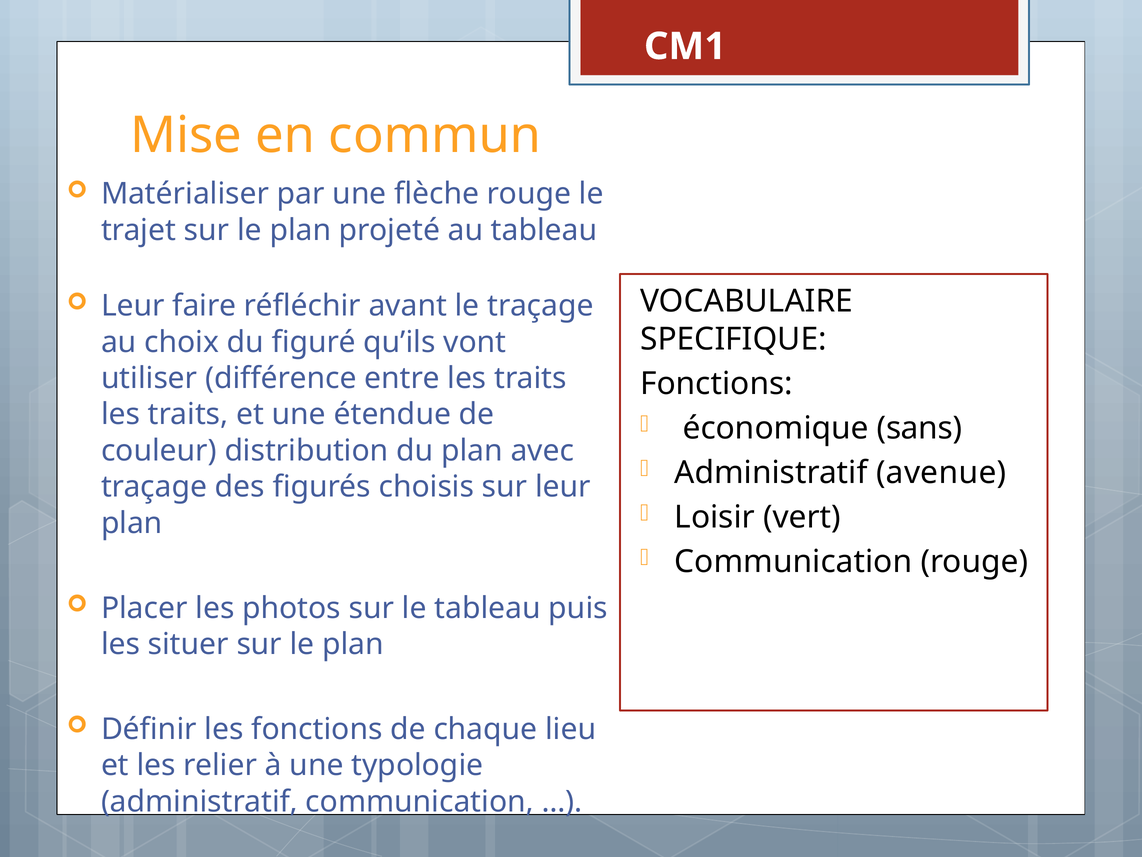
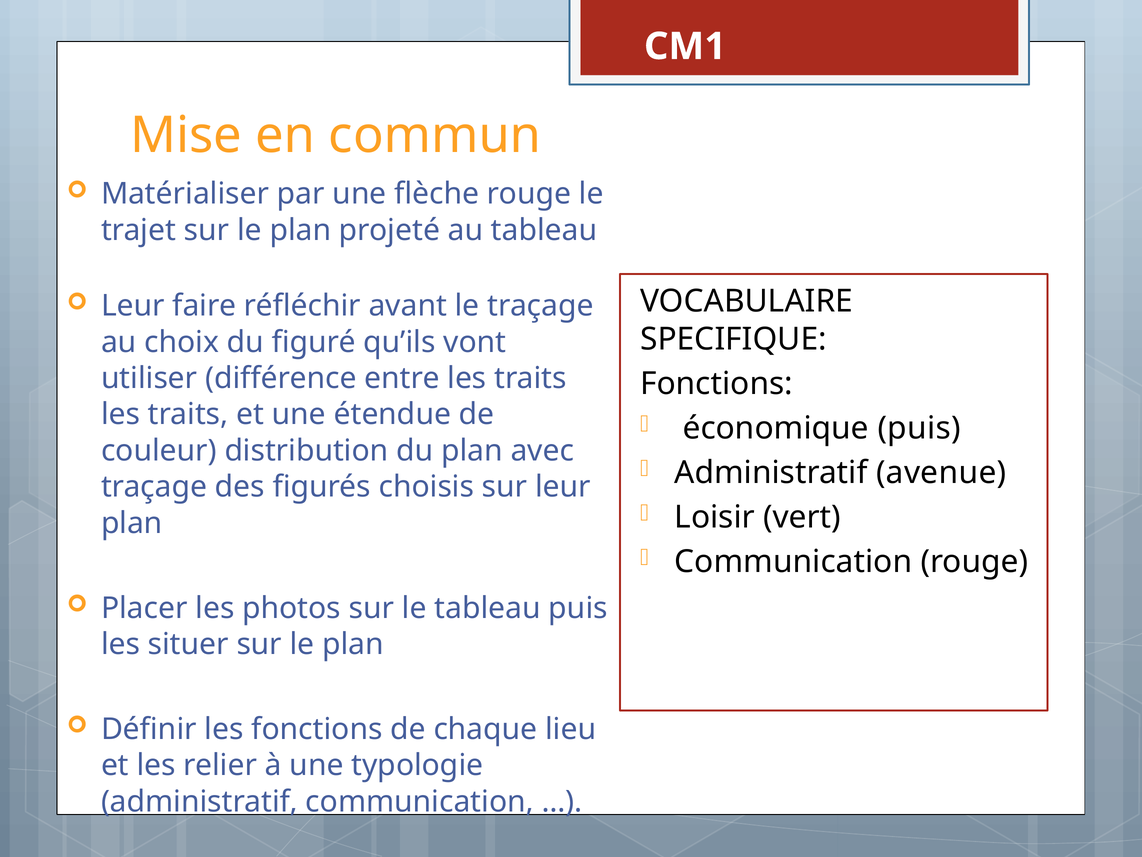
économique sans: sans -> puis
